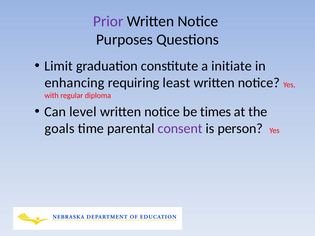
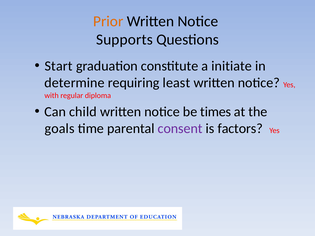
Prior colour: purple -> orange
Purposes: Purposes -> Supports
Limit: Limit -> Start
enhancing: enhancing -> determine
level: level -> child
person: person -> factors
